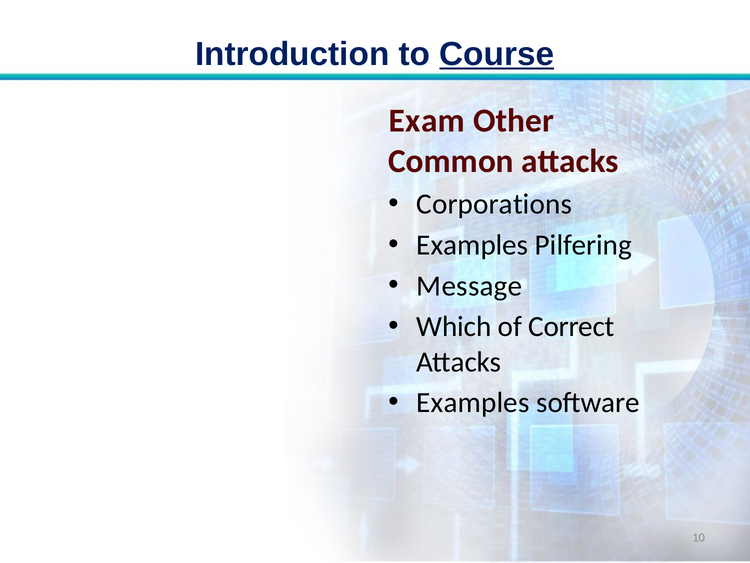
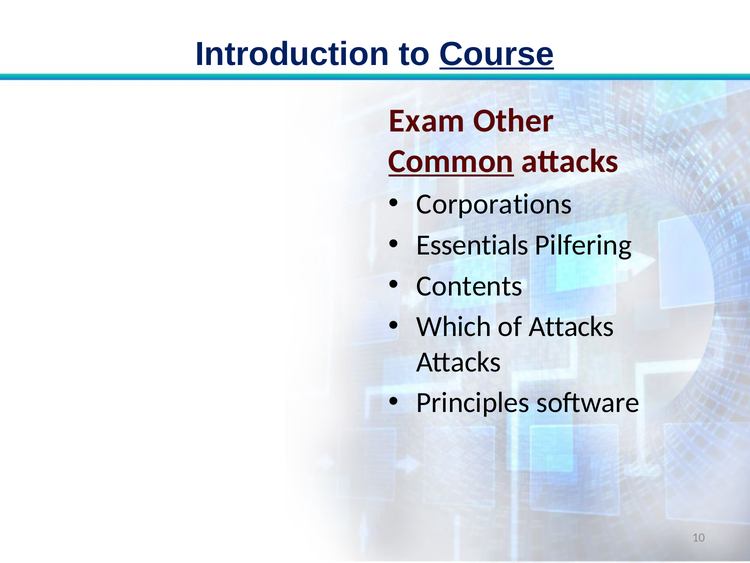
Common underline: none -> present
Examples at (472, 245): Examples -> Essentials
Message: Message -> Contents
of Correct: Correct -> Attacks
Examples at (473, 402): Examples -> Principles
